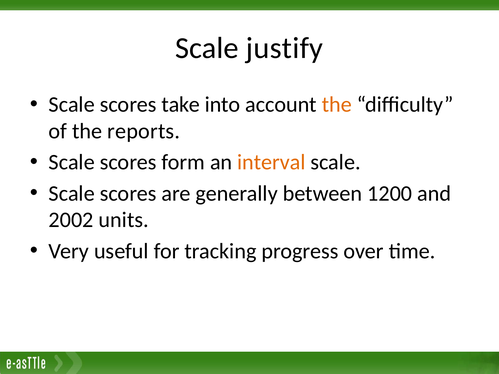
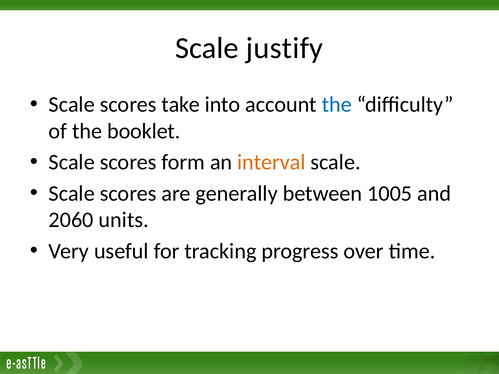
the at (337, 105) colour: orange -> blue
reports: reports -> booklet
1200: 1200 -> 1005
2002: 2002 -> 2060
